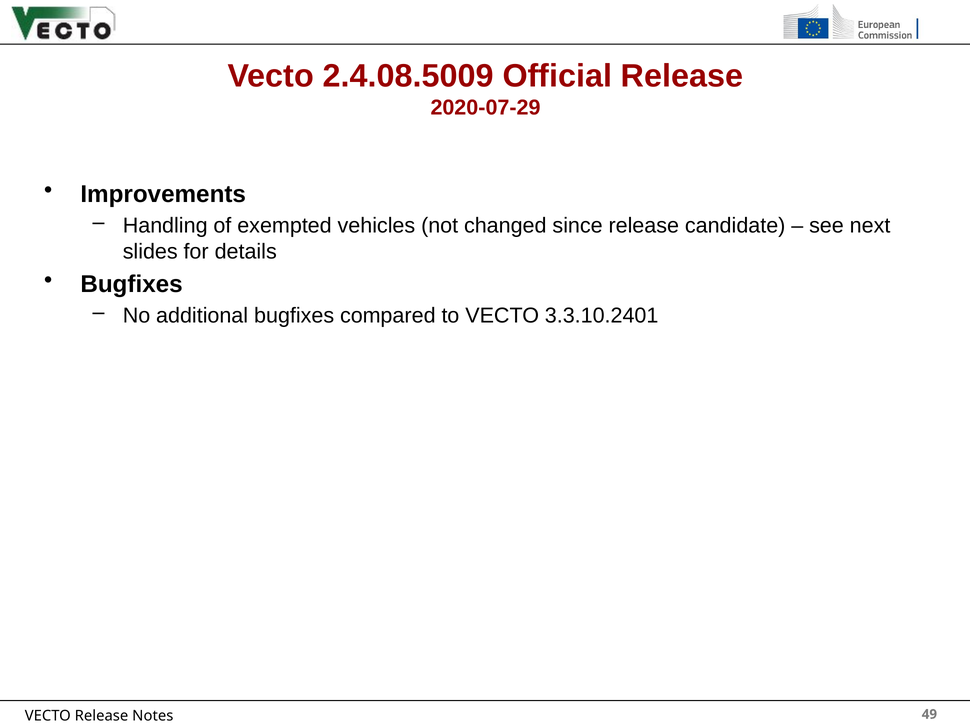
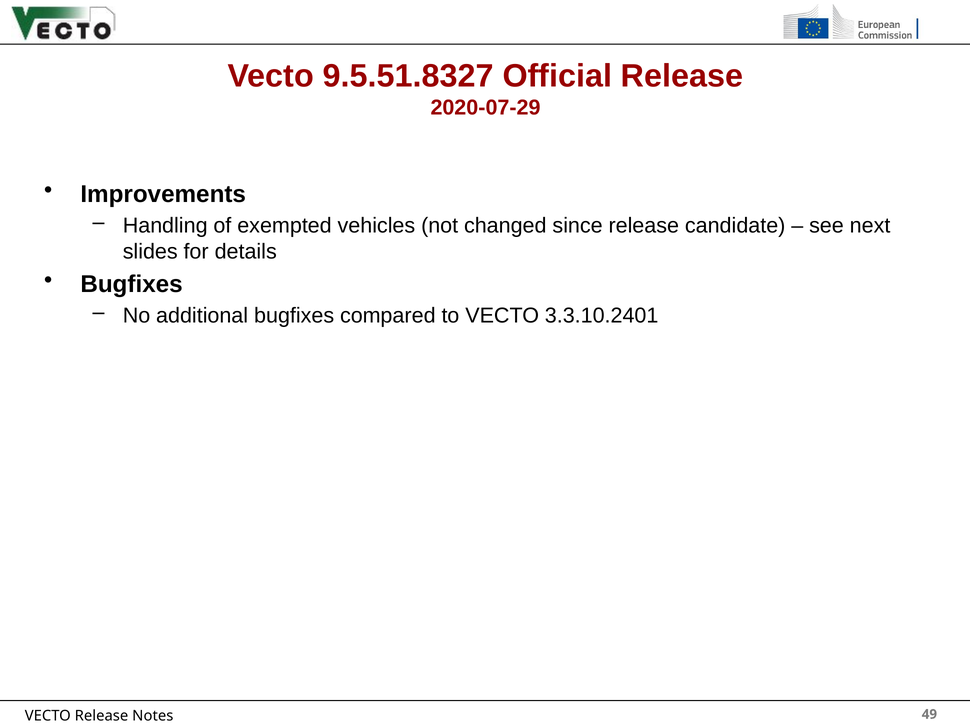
2.4.08.5009: 2.4.08.5009 -> 9.5.51.8327
